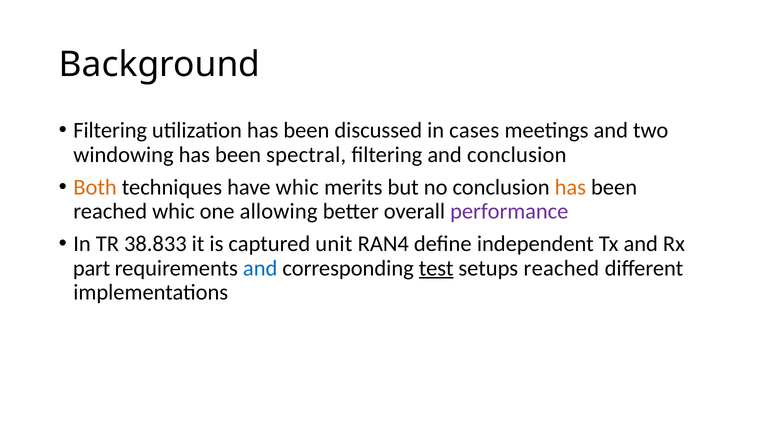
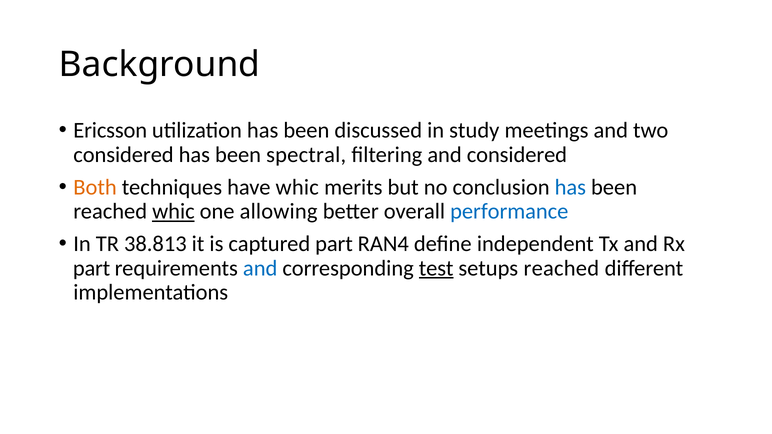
Filtering at (110, 131): Filtering -> Ericsson
cases: cases -> study
windowing at (123, 155): windowing -> considered
and conclusion: conclusion -> considered
has at (570, 187) colour: orange -> blue
whic at (173, 212) underline: none -> present
performance colour: purple -> blue
38.833: 38.833 -> 38.813
captured unit: unit -> part
